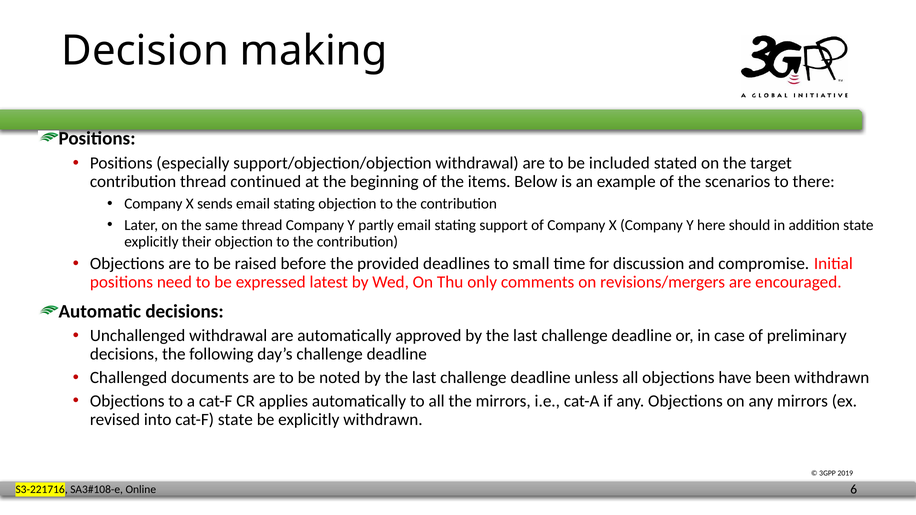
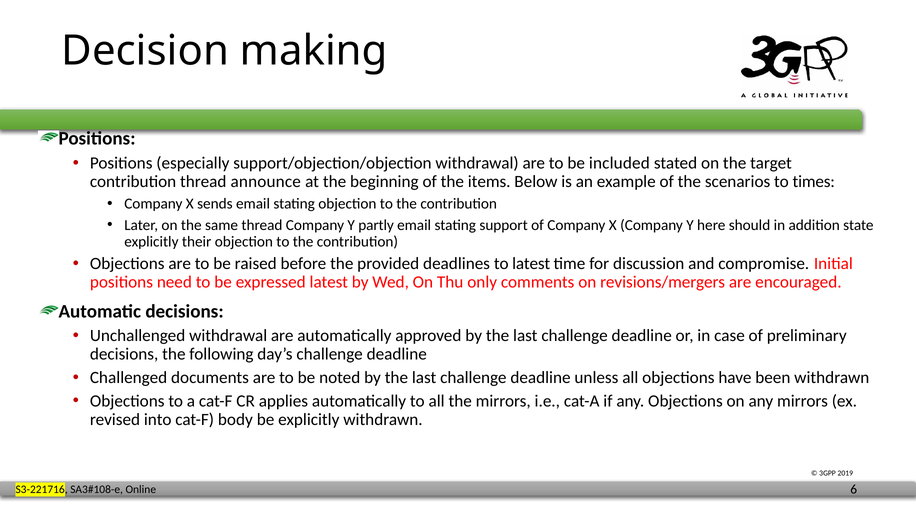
continued: continued -> announce
there: there -> times
to small: small -> latest
cat-F state: state -> body
